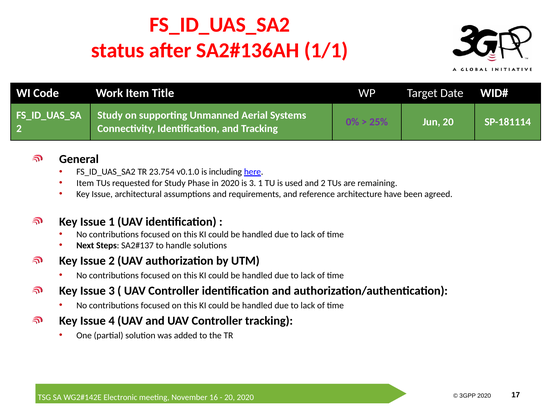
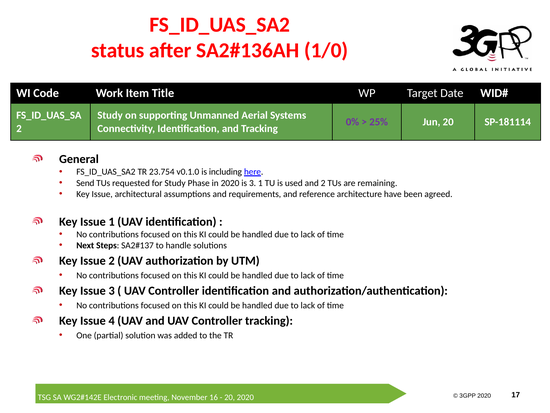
1/1: 1/1 -> 1/0
Item at (85, 183): Item -> Send
